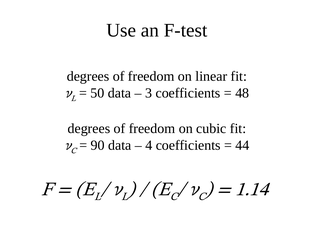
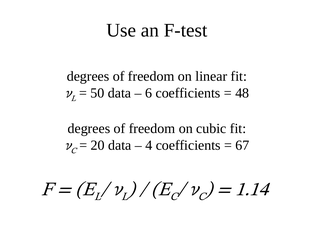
3: 3 -> 6
90: 90 -> 20
44: 44 -> 67
